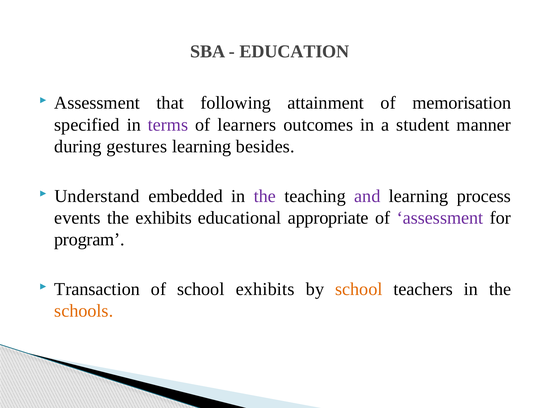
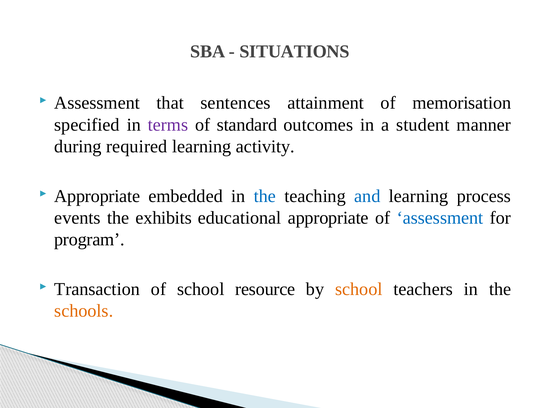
EDUCATION: EDUCATION -> SITUATIONS
following: following -> sentences
learners: learners -> standard
gestures: gestures -> required
besides: besides -> activity
Understand at (97, 196): Understand -> Appropriate
the at (265, 196) colour: purple -> blue
and colour: purple -> blue
assessment at (440, 218) colour: purple -> blue
school exhibits: exhibits -> resource
